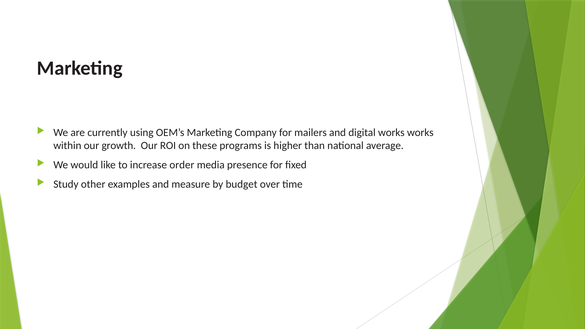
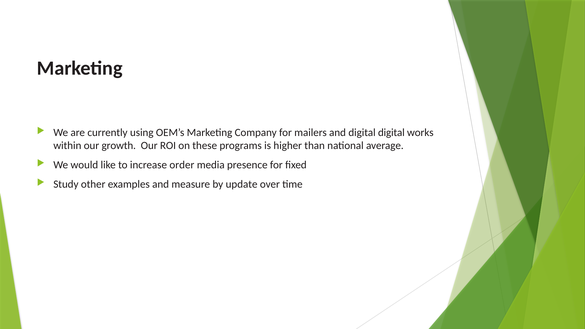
digital works: works -> digital
budget: budget -> update
